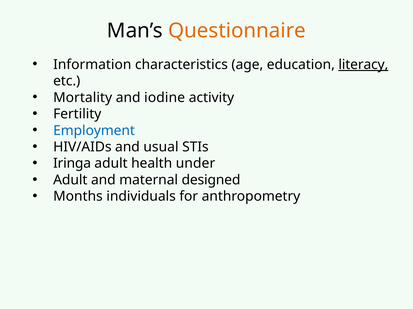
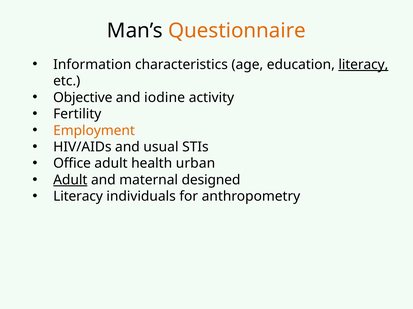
Mortality: Mortality -> Objective
Employment colour: blue -> orange
Iringa: Iringa -> Office
under: under -> urban
Adult at (70, 180) underline: none -> present
Months at (78, 197): Months -> Literacy
